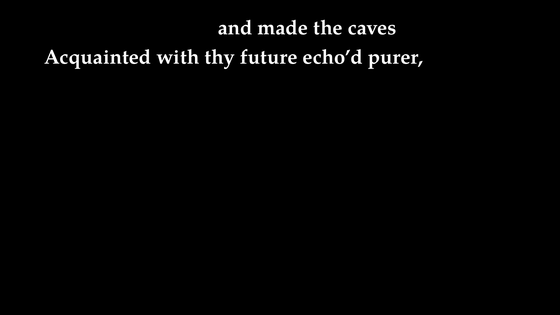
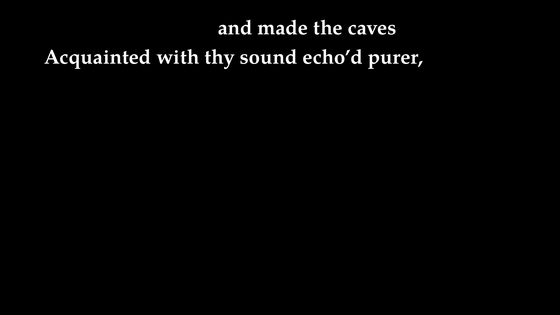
future: future -> sound
